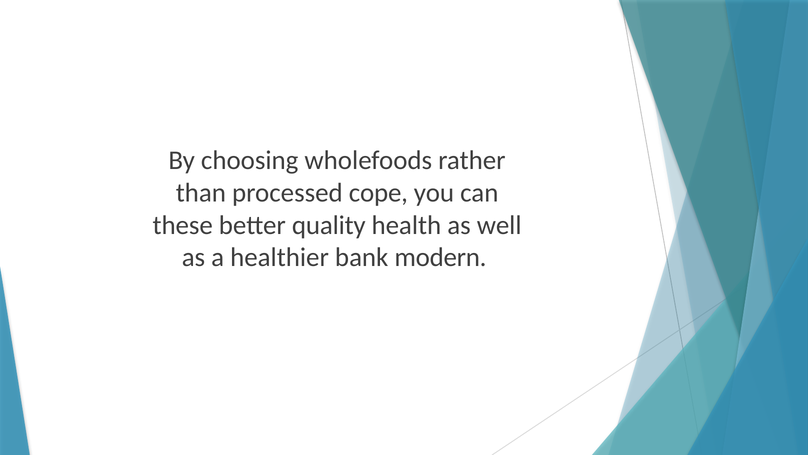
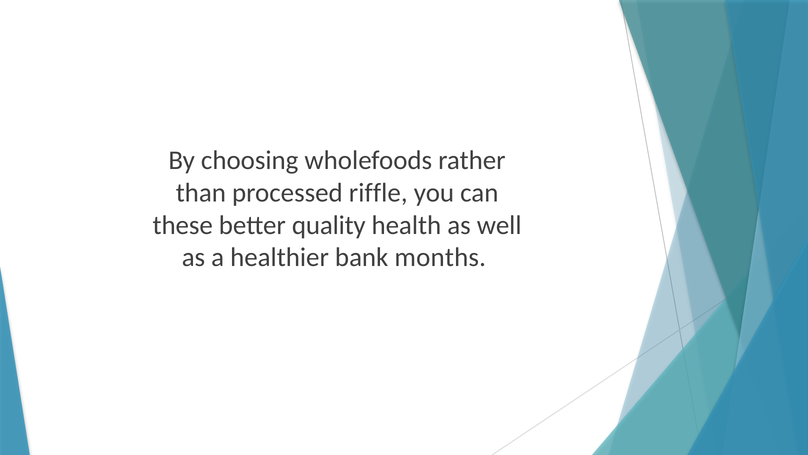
cope: cope -> riffle
modern: modern -> months
